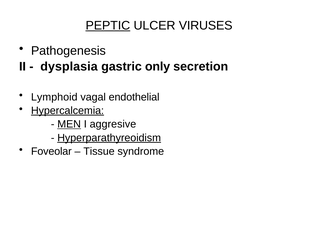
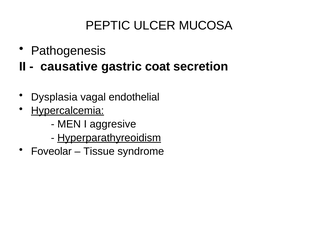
PEPTIC underline: present -> none
VIRUSES: VIRUSES -> MUCOSA
dysplasia: dysplasia -> causative
only: only -> coat
Lymphoid: Lymphoid -> Dysplasia
MEN underline: present -> none
